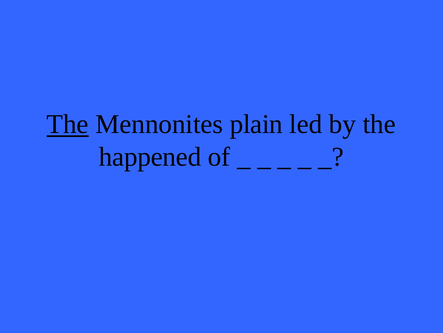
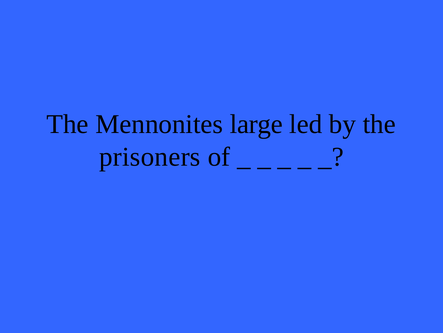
The at (68, 124) underline: present -> none
plain: plain -> large
happened: happened -> prisoners
